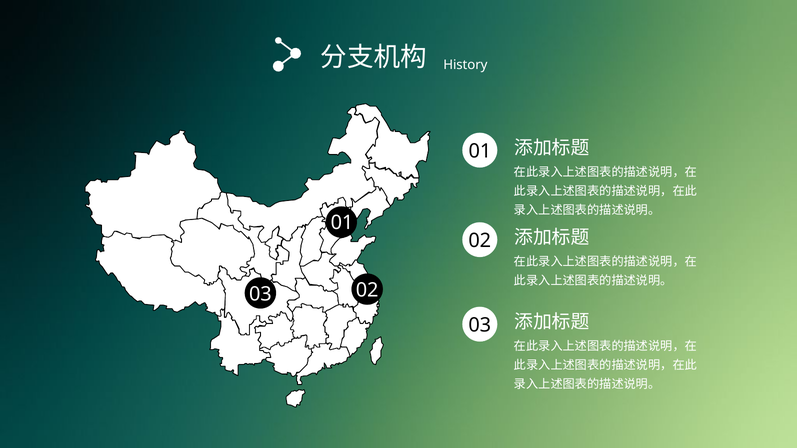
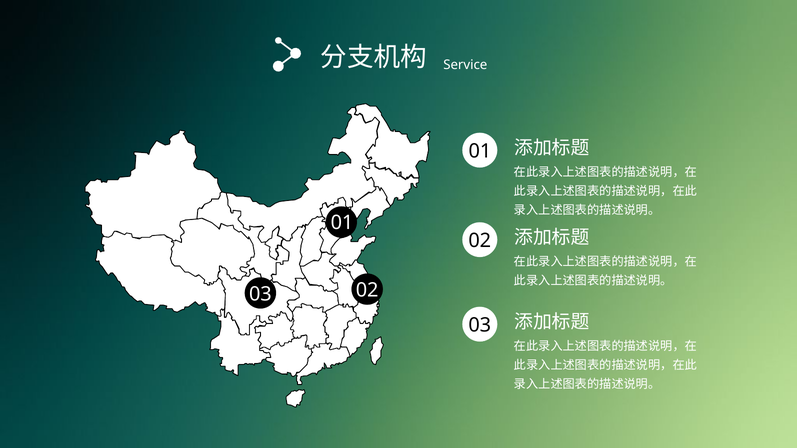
History: History -> Service
